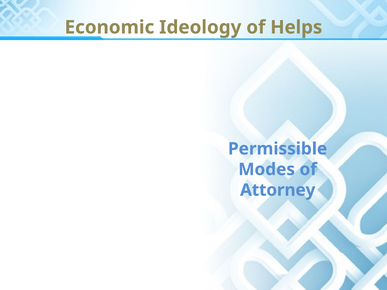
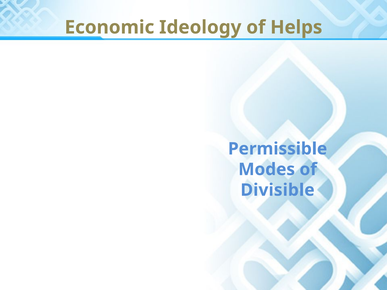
Attorney: Attorney -> Divisible
